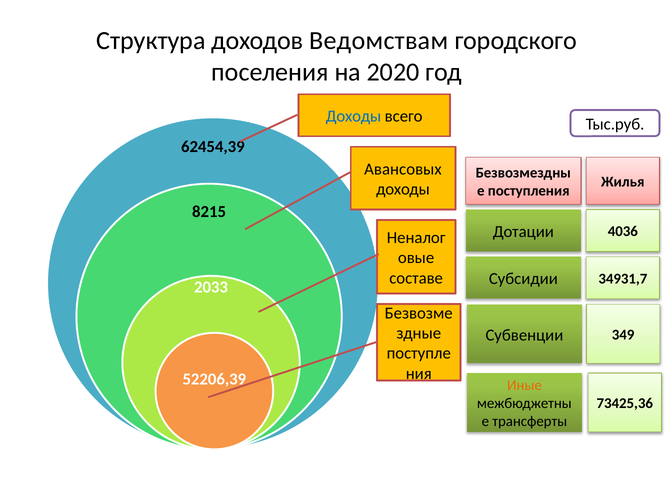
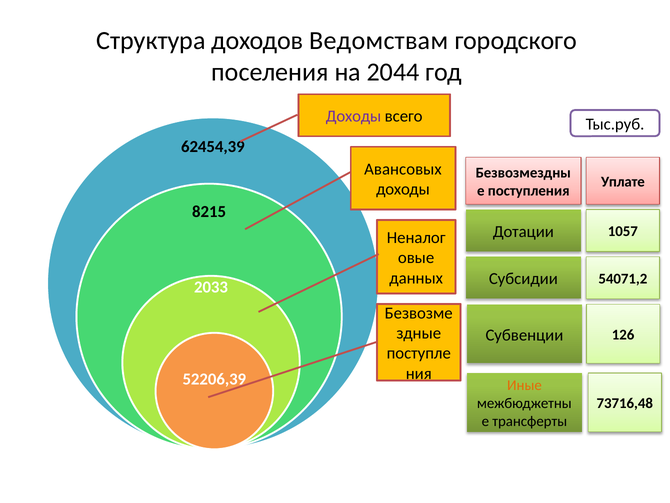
2020: 2020 -> 2044
Доходы at (353, 116) colour: blue -> purple
Жилья: Жилья -> Уплате
4036: 4036 -> 1057
составе: составе -> данных
34931,7: 34931,7 -> 54071,2
349: 349 -> 126
73425,36: 73425,36 -> 73716,48
